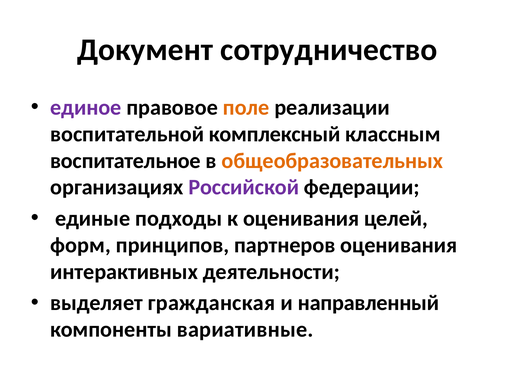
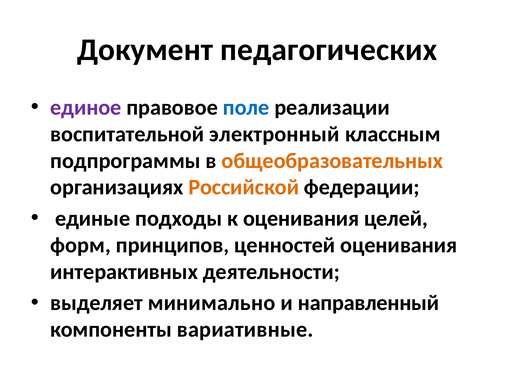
сотрудничество: сотрудничество -> педагогических
поле colour: orange -> blue
комплексный: комплексный -> электронный
воспитательное: воспитательное -> подпрограммы
Российской colour: purple -> orange
партнеров: партнеров -> ценностей
гражданская: гражданская -> минимально
